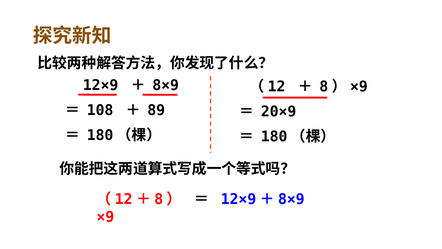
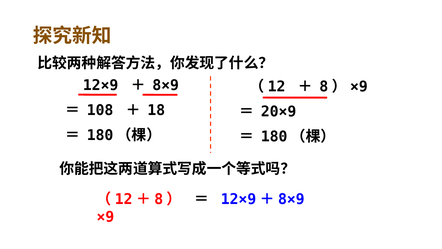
89: 89 -> 18
